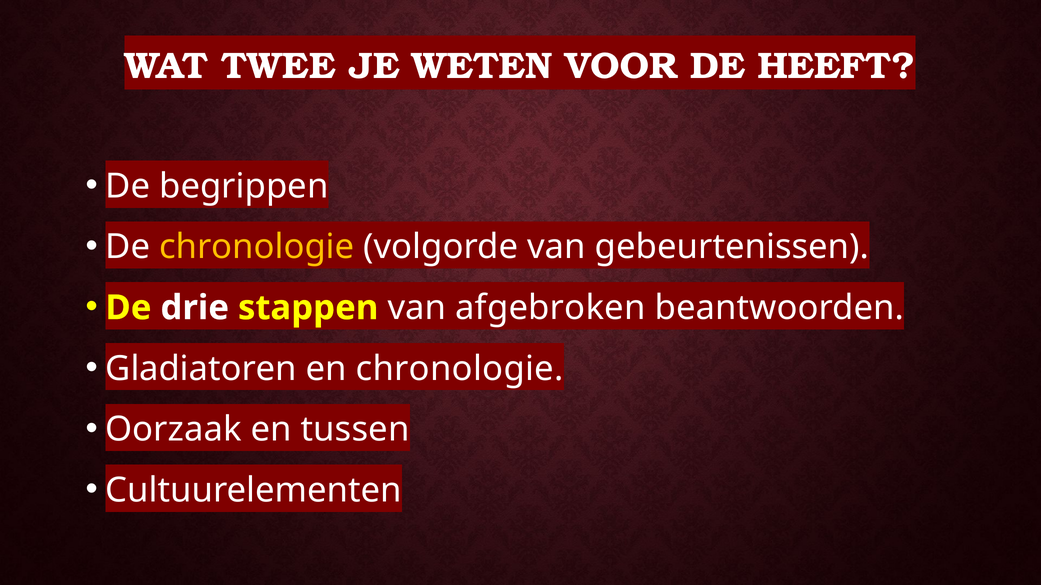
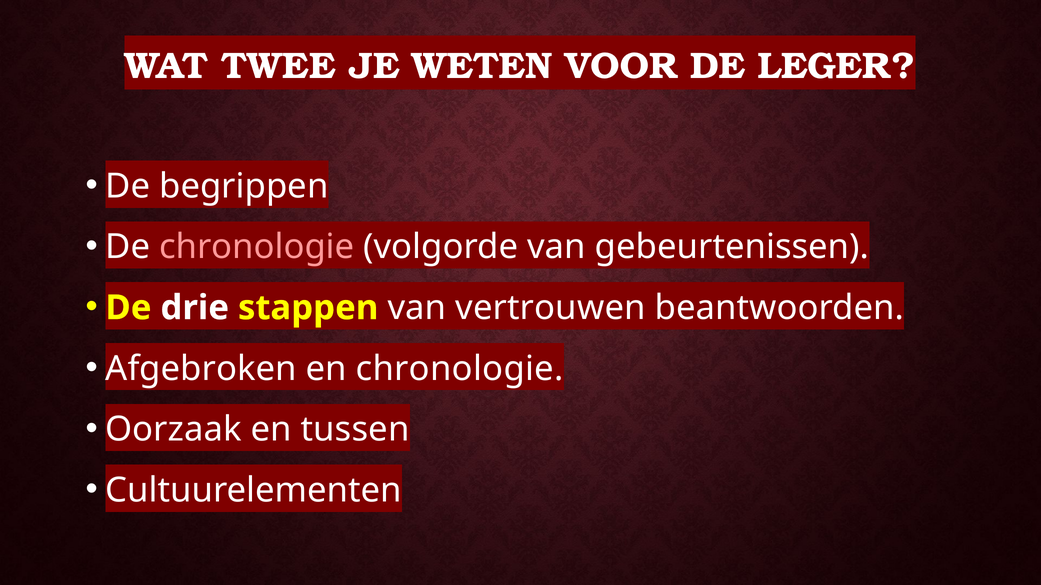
HEEFT: HEEFT -> LEGER
chronologie at (257, 247) colour: yellow -> pink
afgebroken: afgebroken -> vertrouwen
Gladiatoren: Gladiatoren -> Afgebroken
